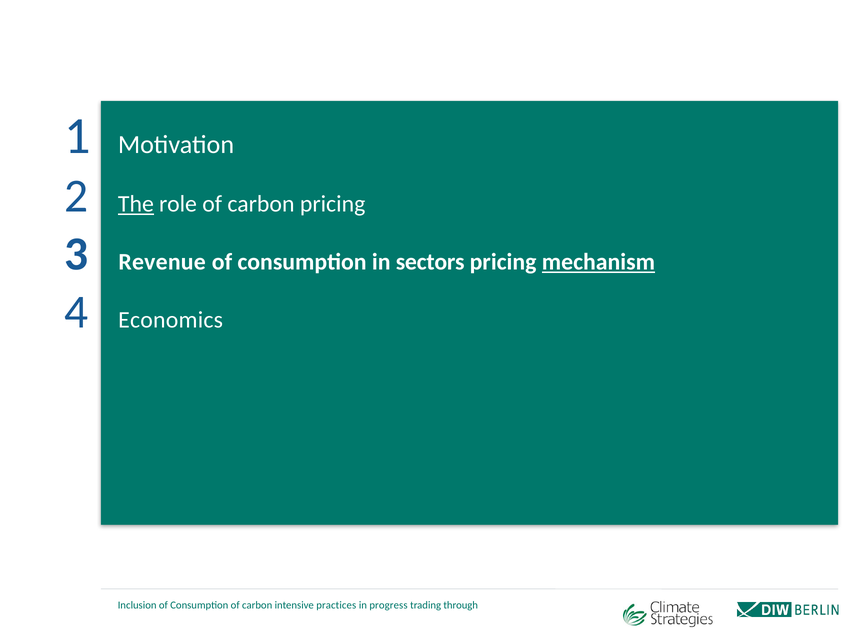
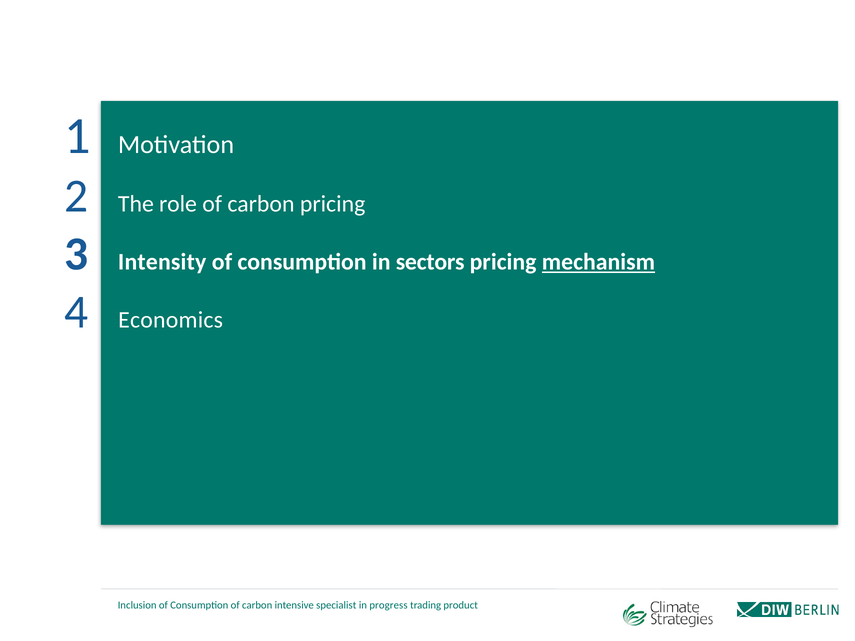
The underline: present -> none
Revenue: Revenue -> Intensity
practices: practices -> specialist
through: through -> product
